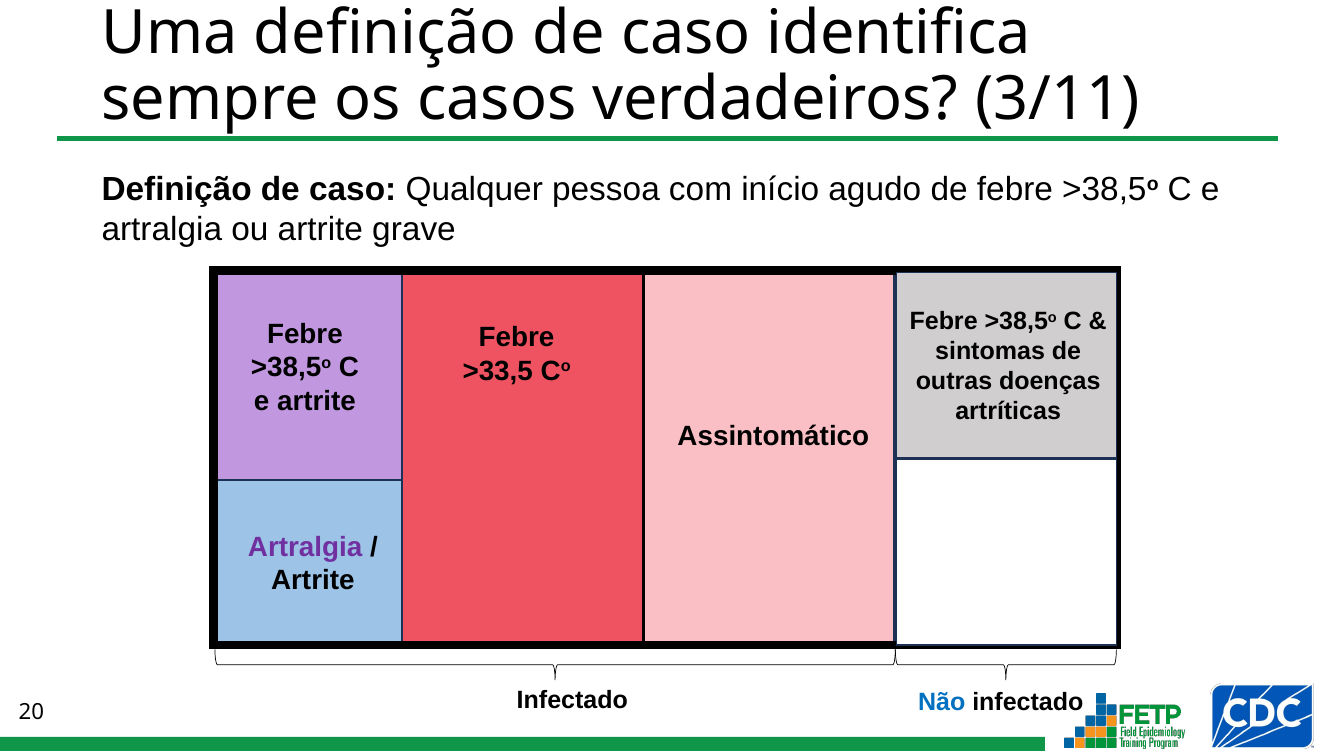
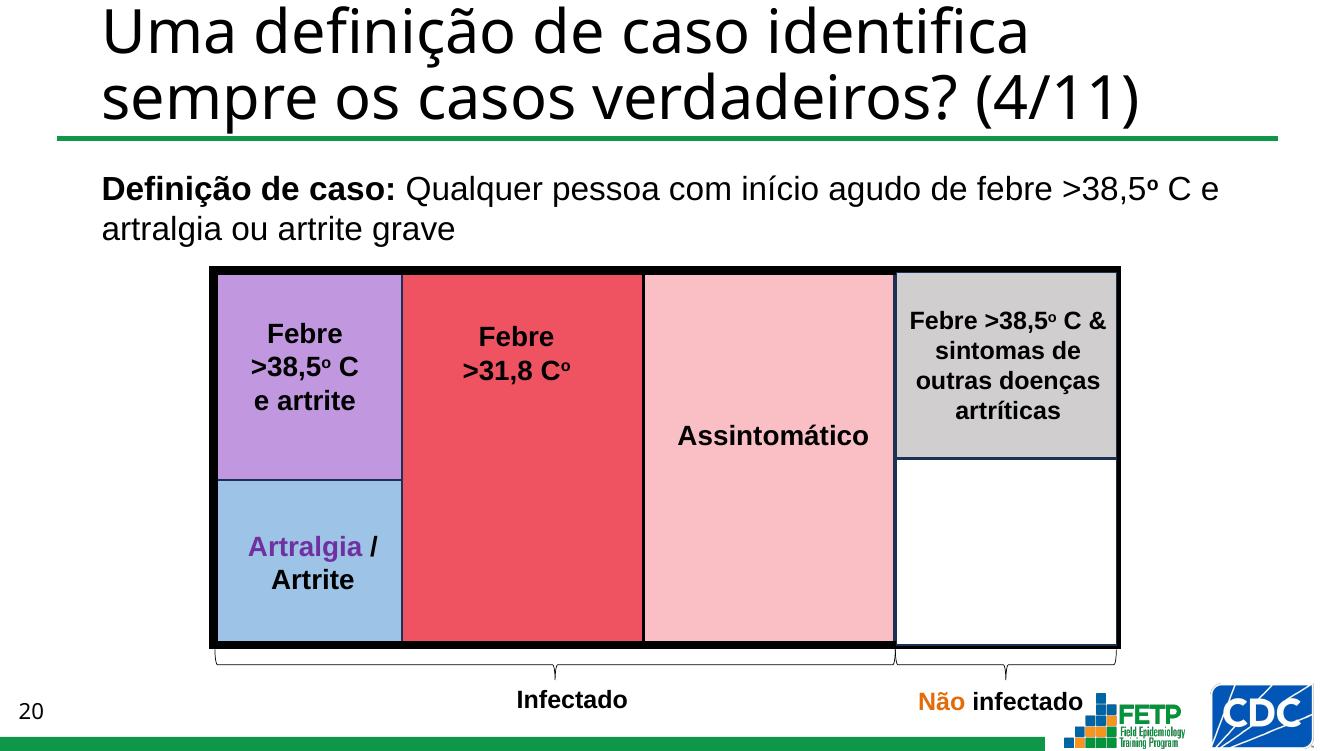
3/11: 3/11 -> 4/11
>33,5: >33,5 -> >31,8
Não colour: blue -> orange
